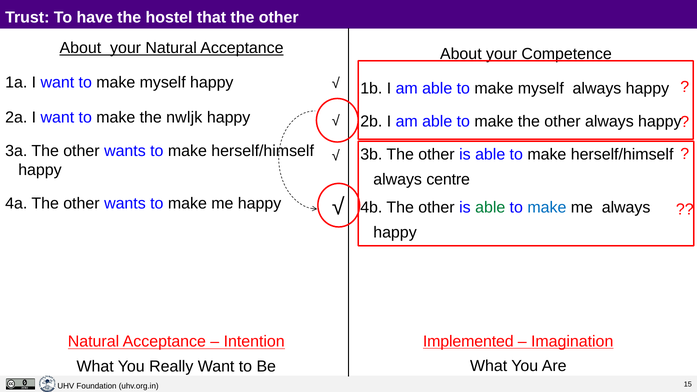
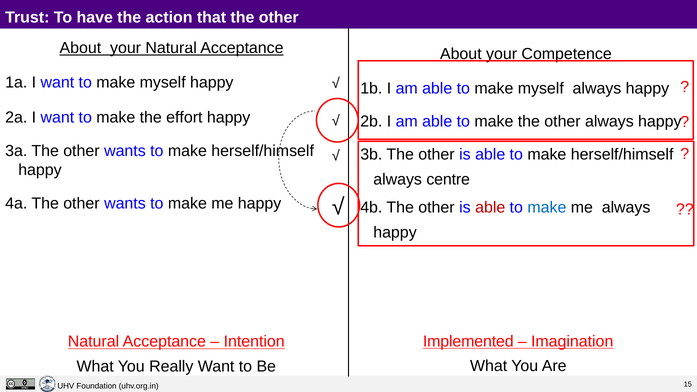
hostel: hostel -> action
nwljk: nwljk -> effort
able at (490, 208) colour: green -> red
